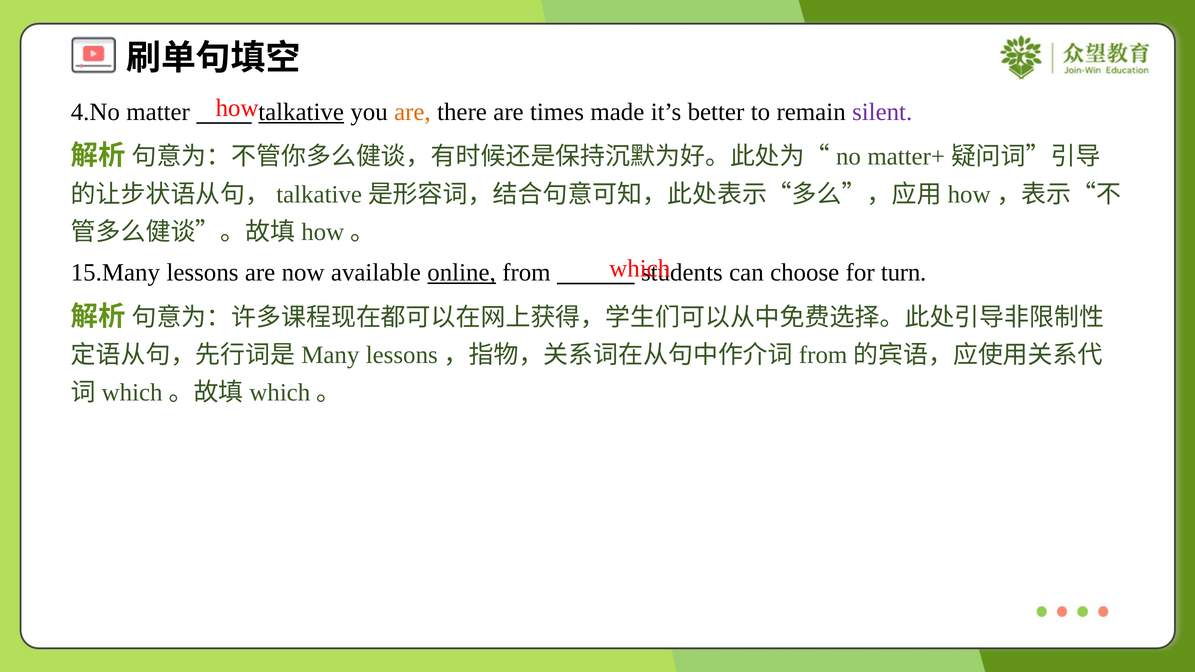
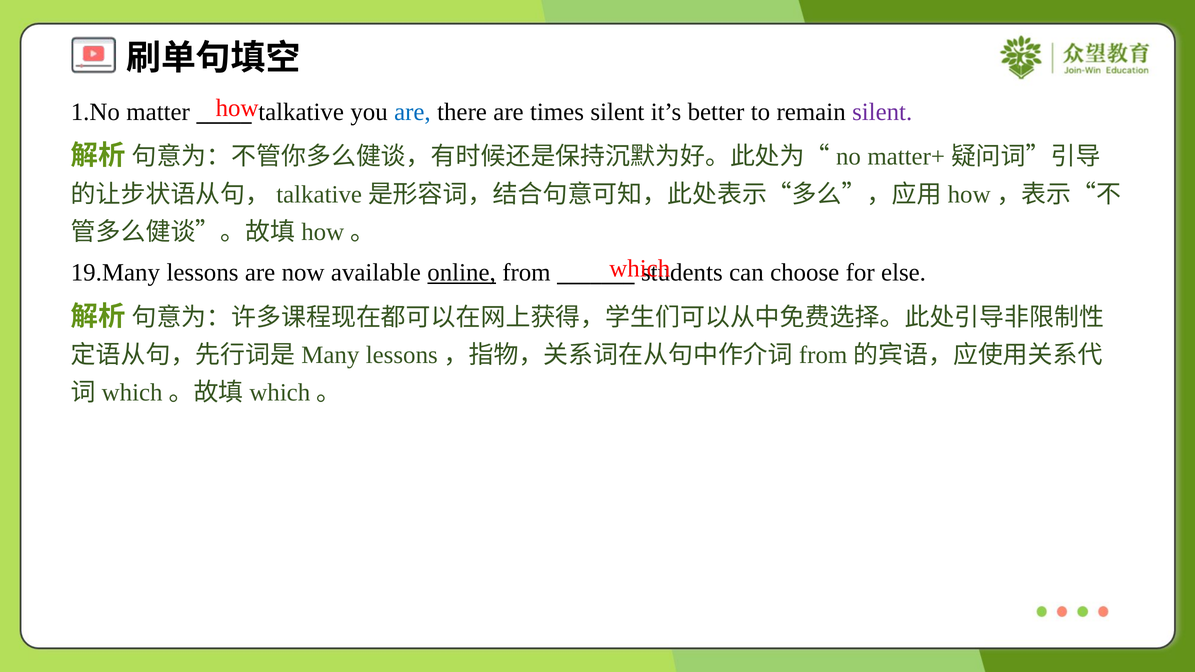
4.No: 4.No -> 1.No
talkative underline: present -> none
are at (412, 112) colour: orange -> blue
times made: made -> silent
15.Many: 15.Many -> 19.Many
turn: turn -> else
